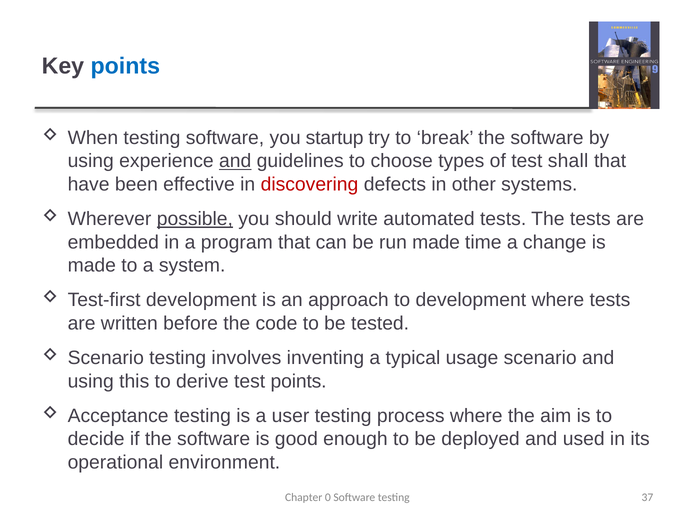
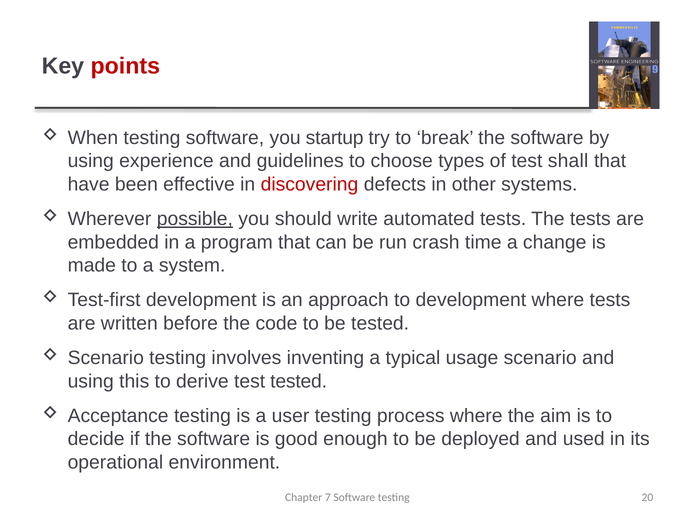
points at (125, 66) colour: blue -> red
and at (235, 161) underline: present -> none
run made: made -> crash
test points: points -> tested
0: 0 -> 7
37: 37 -> 20
